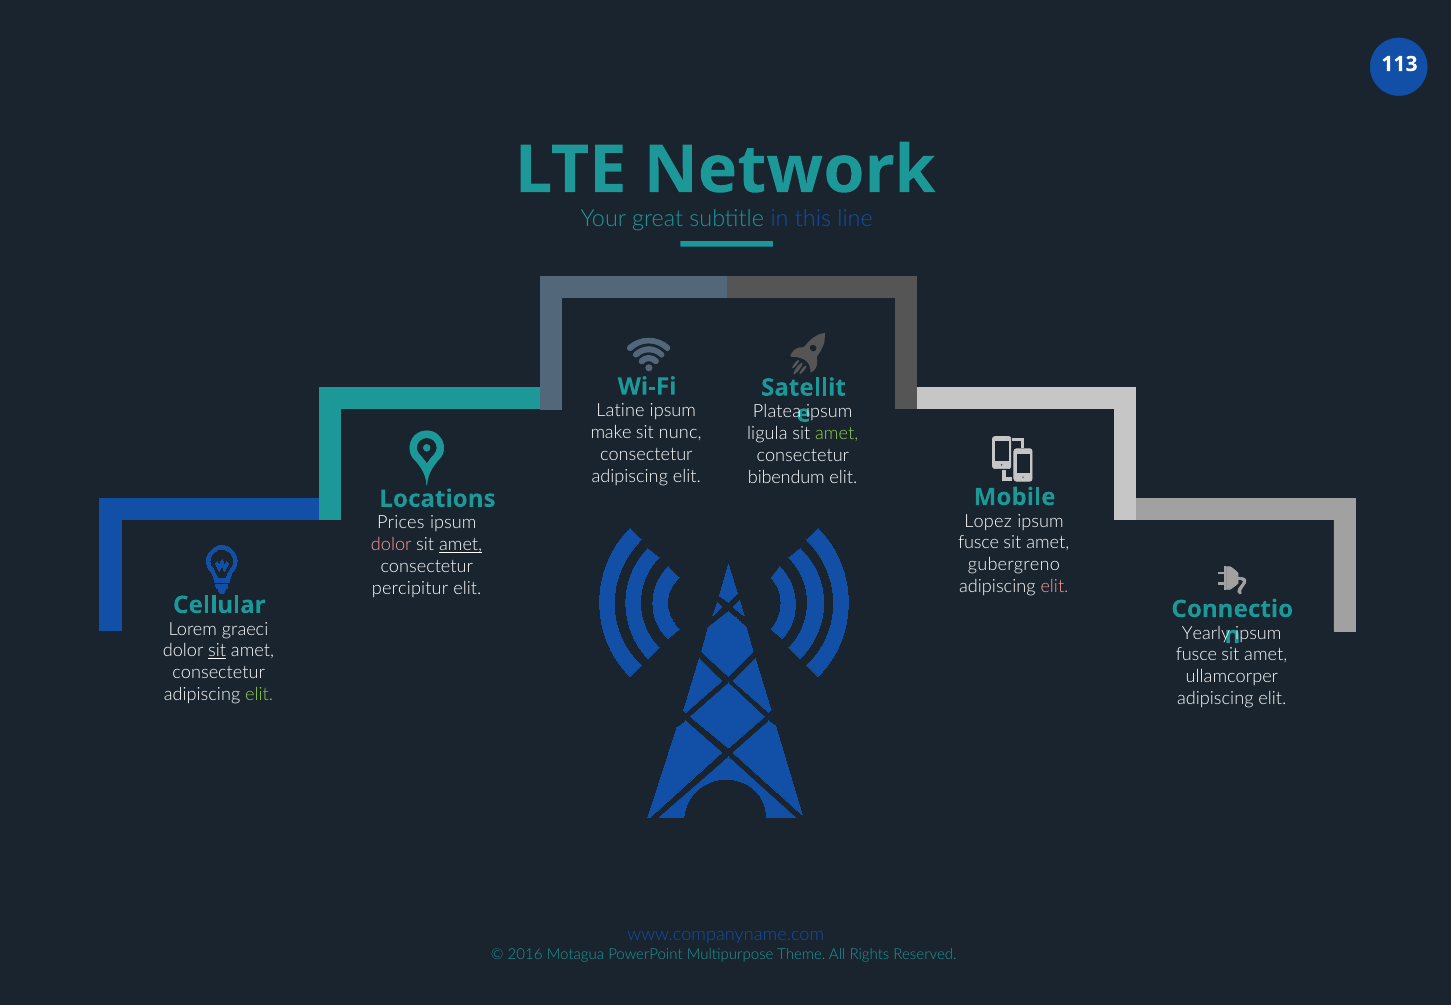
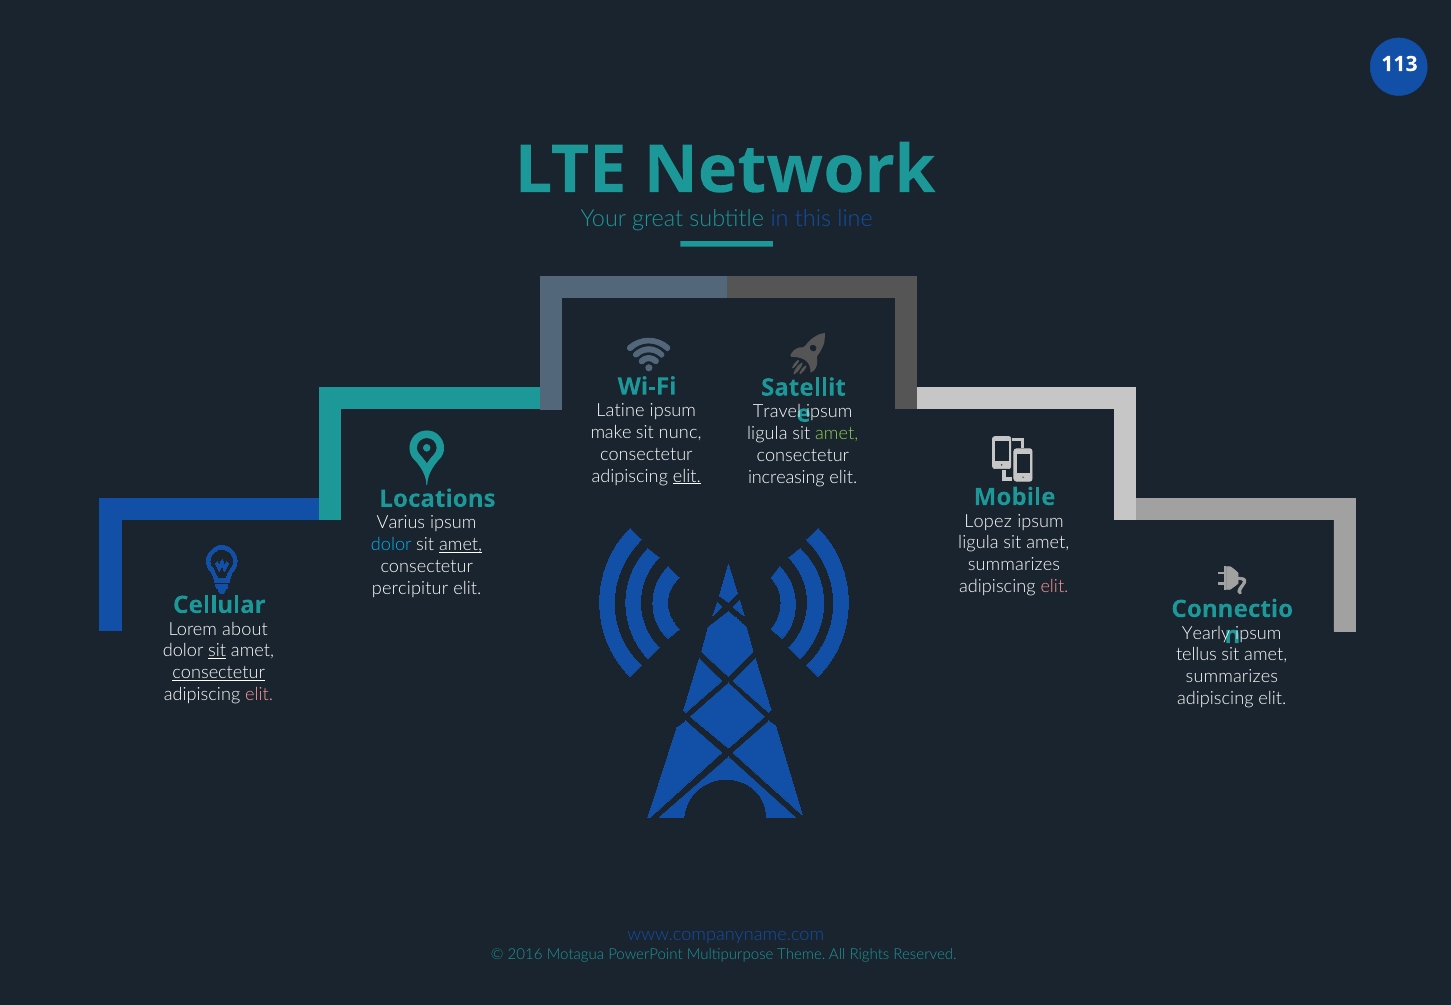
Platea: Platea -> Travel
elit at (687, 476) underline: none -> present
bibendum: bibendum -> increasing
Prices: Prices -> Varius
fusce at (979, 543): fusce -> ligula
dolor at (391, 544) colour: pink -> light blue
gubergreno at (1014, 564): gubergreno -> summarizes
graeci: graeci -> about
fusce at (1197, 655): fusce -> tellus
consectetur at (219, 672) underline: none -> present
ullamcorper at (1232, 676): ullamcorper -> summarizes
elit at (259, 694) colour: light green -> pink
